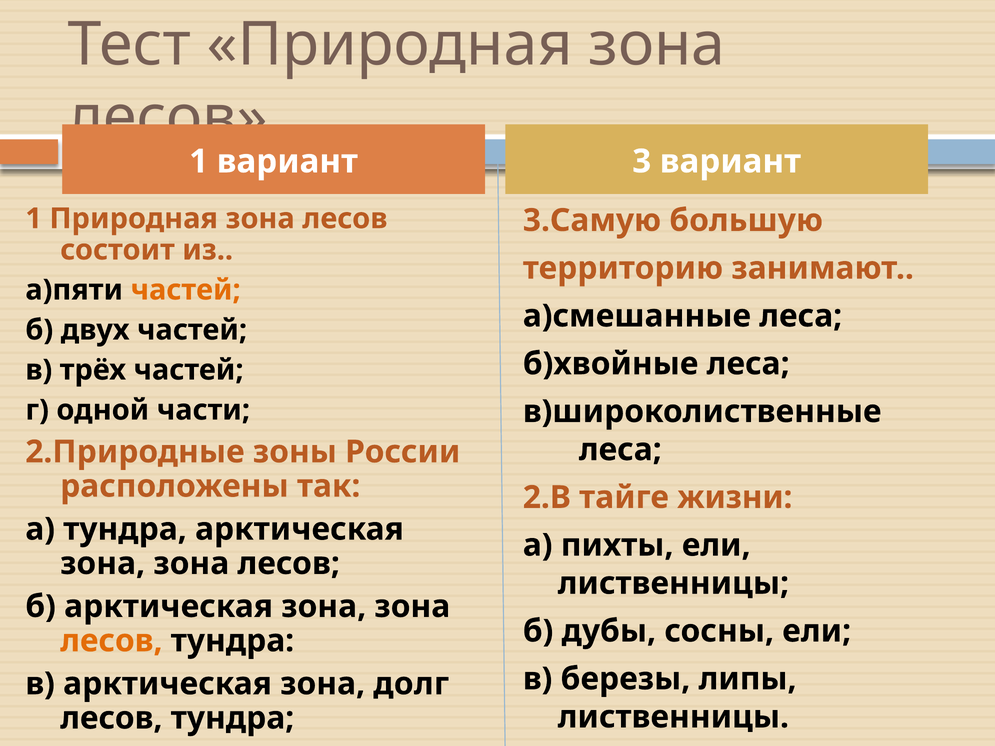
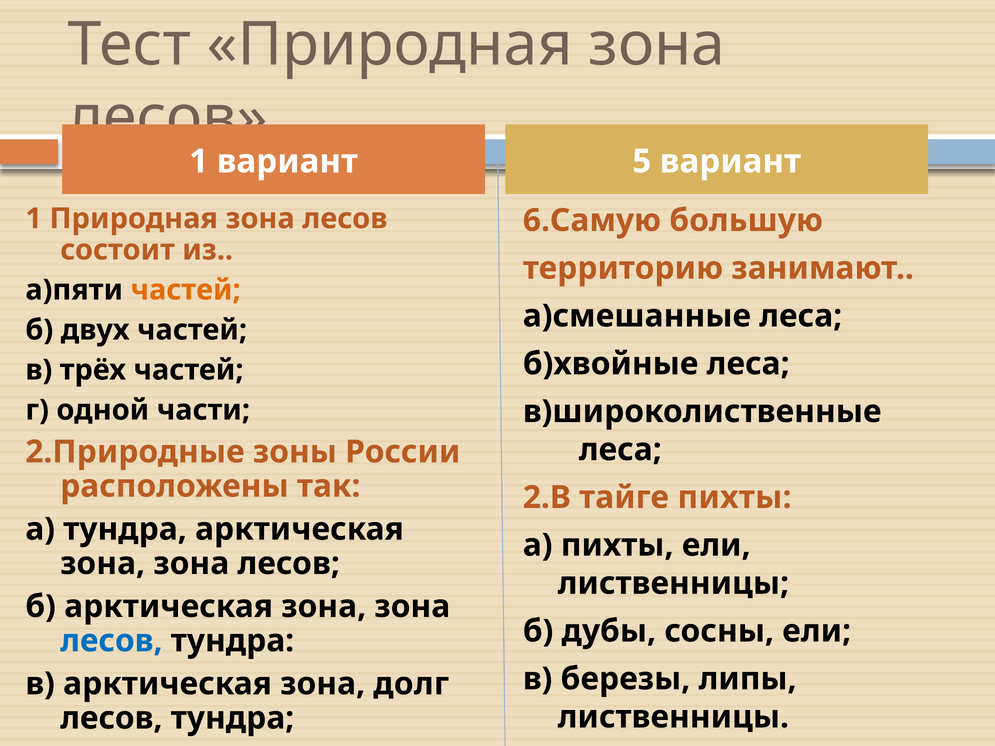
3: 3 -> 5
3.Самую: 3.Самую -> 6.Самую
тайге жизни: жизни -> пихты
лесов at (111, 641) colour: orange -> blue
